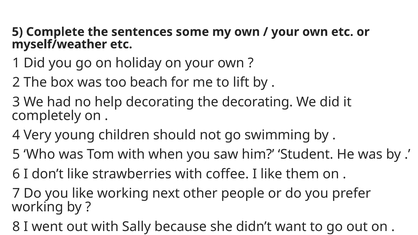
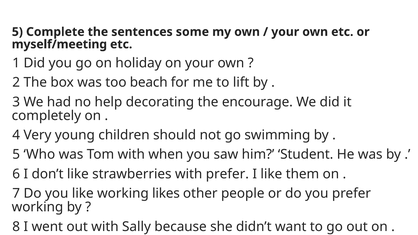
myself/weather: myself/weather -> myself/meeting
the decorating: decorating -> encourage
with coffee: coffee -> prefer
next: next -> likes
